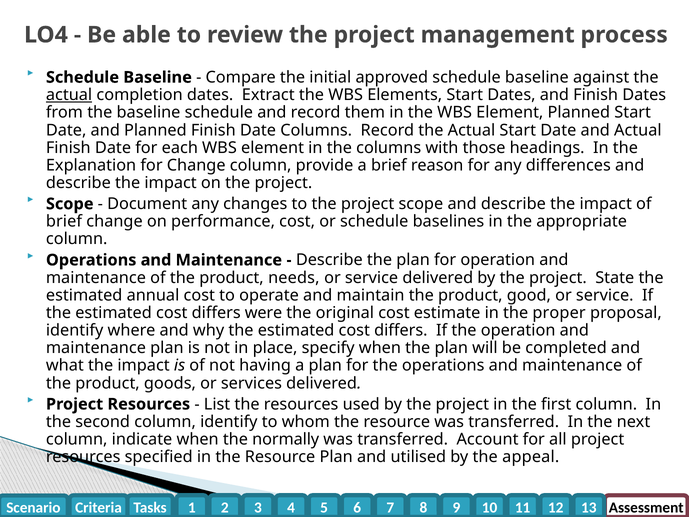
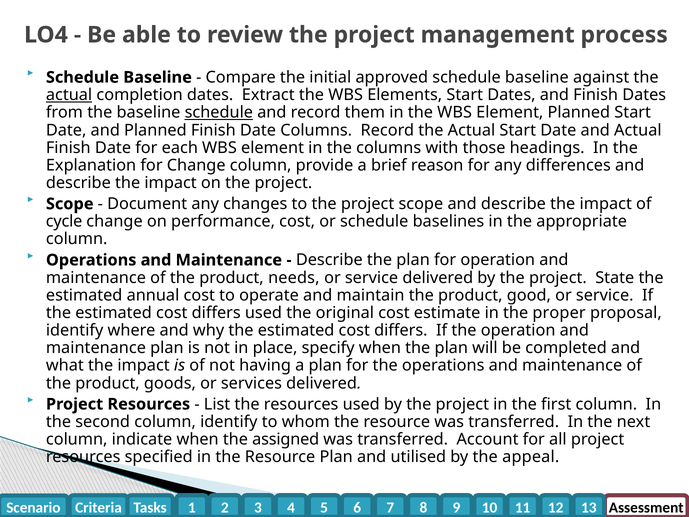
schedule at (219, 112) underline: none -> present
brief at (64, 221): brief -> cycle
differs were: were -> used
normally: normally -> assigned
